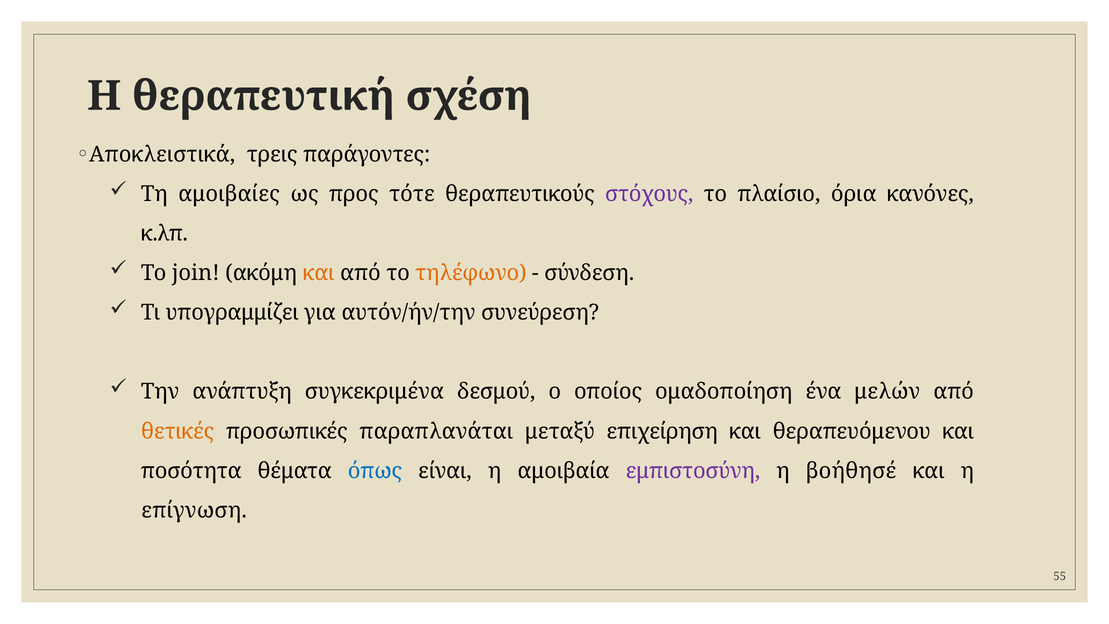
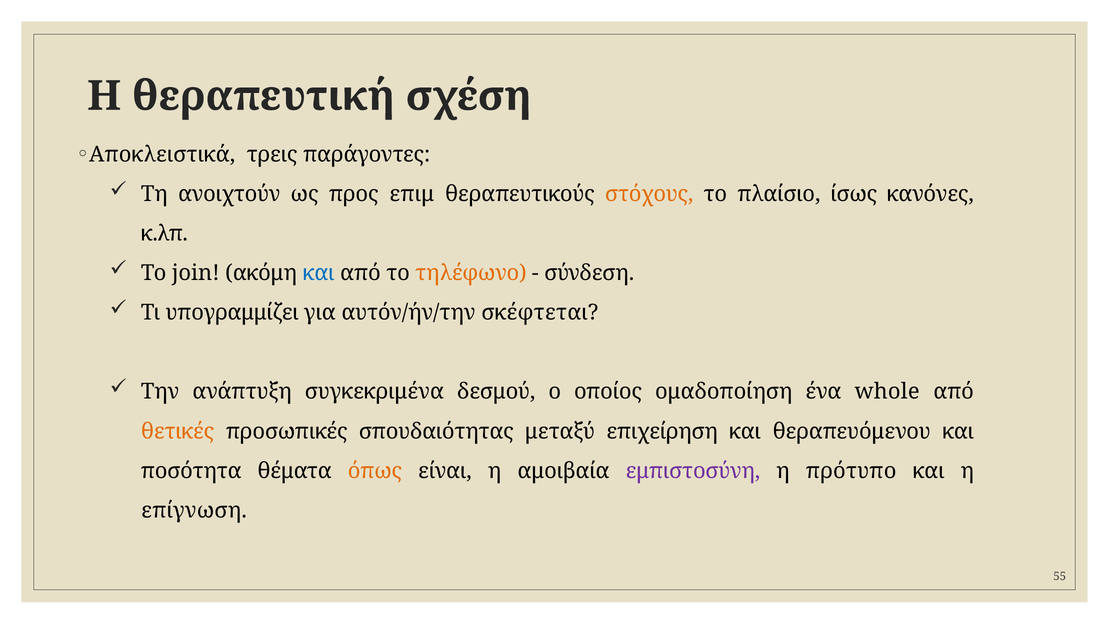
αμοιβαίες: αμοιβαίες -> ανοιχτούν
τότε: τότε -> επιμ
στόχους colour: purple -> orange
όρια: όρια -> ίσως
και at (319, 273) colour: orange -> blue
συνεύρεση: συνεύρεση -> σκέφτεται
μελών: μελών -> whole
παραπλανάται: παραπλανάται -> σπουδαιότητας
όπως colour: blue -> orange
βοήθησέ: βοήθησέ -> πρότυπο
